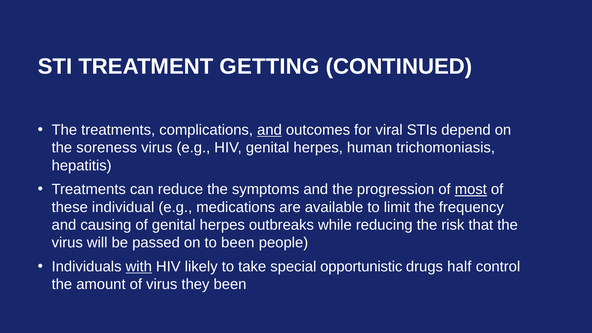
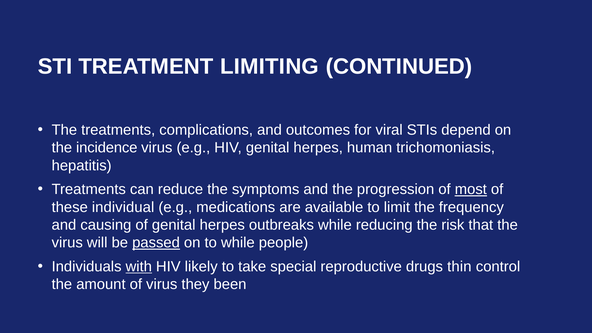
GETTING: GETTING -> LIMITING
and at (269, 130) underline: present -> none
soreness: soreness -> incidence
passed underline: none -> present
to been: been -> while
opportunistic: opportunistic -> reproductive
half: half -> thin
